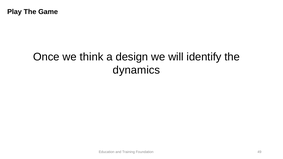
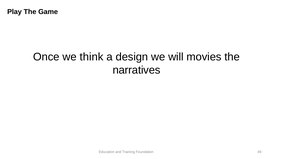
identify: identify -> movies
dynamics: dynamics -> narratives
